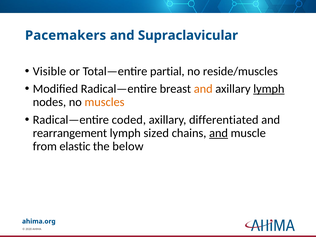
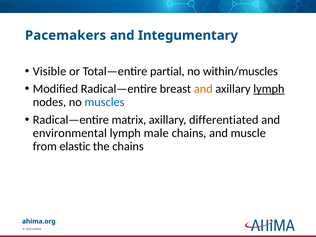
Supraclavicular: Supraclavicular -> Integumentary
reside/muscles: reside/muscles -> within/muscles
muscles colour: orange -> blue
coded: coded -> matrix
rearrangement: rearrangement -> environmental
sized: sized -> male
and at (219, 133) underline: present -> none
the below: below -> chains
